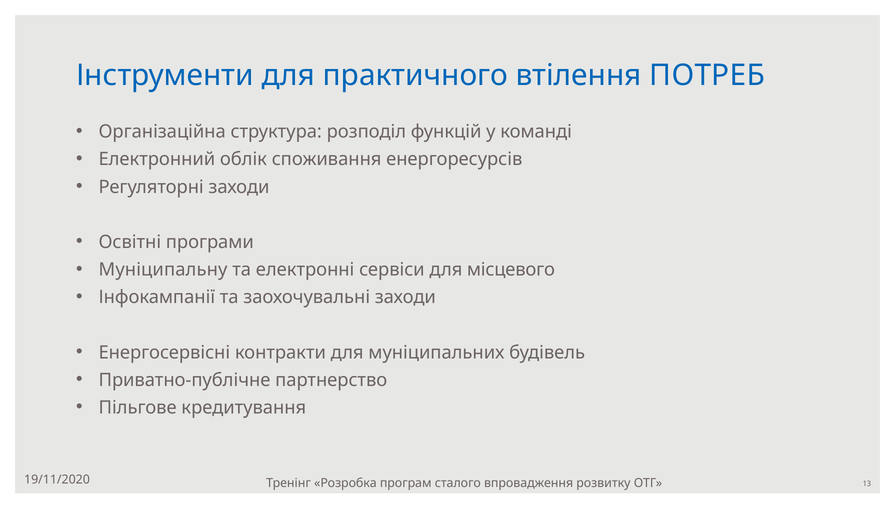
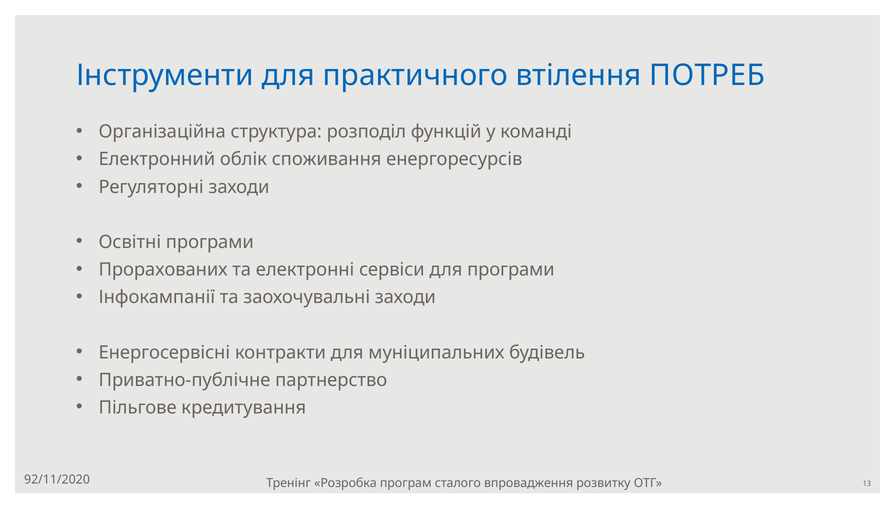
Муніципальну: Муніципальну -> Прорахованих
для місцевого: місцевого -> програми
19/11/2020: 19/11/2020 -> 92/11/2020
